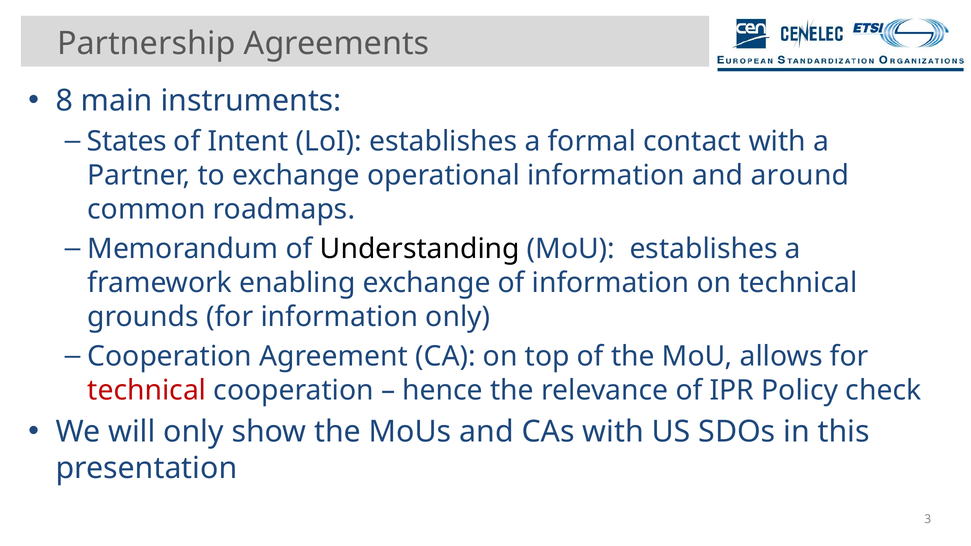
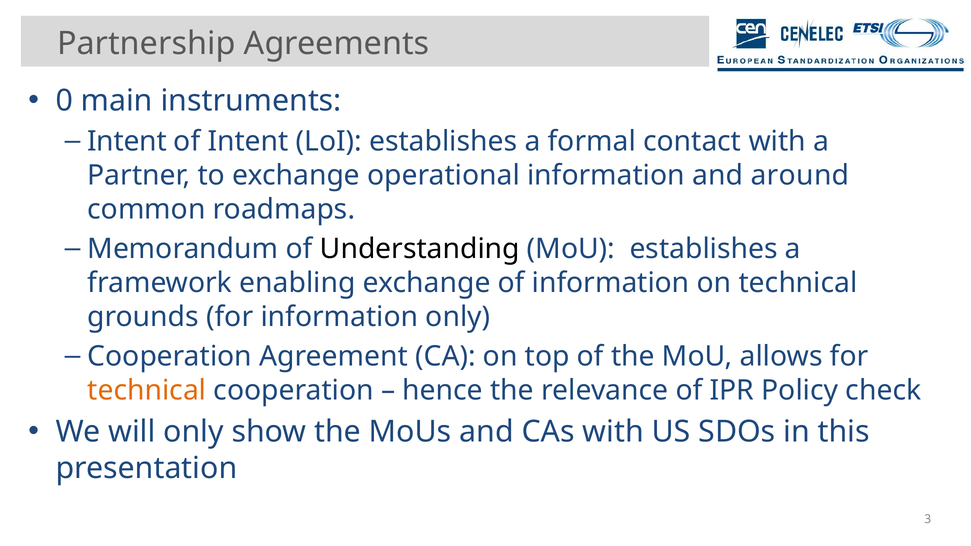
8: 8 -> 0
States at (127, 142): States -> Intent
technical at (147, 390) colour: red -> orange
